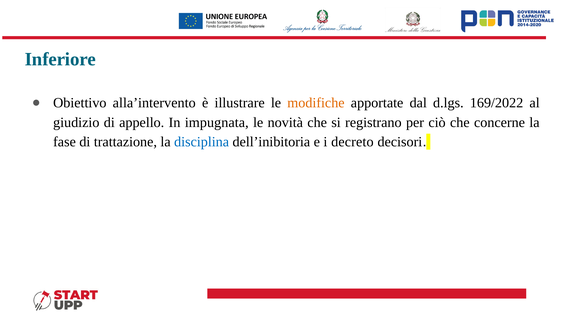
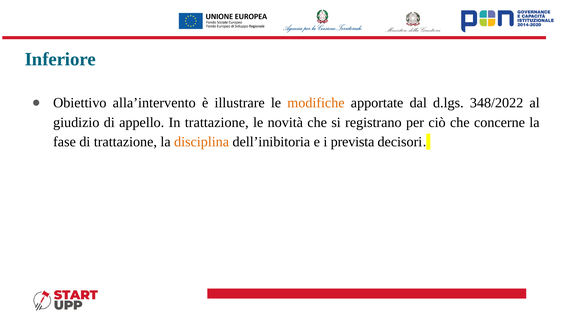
169/2022: 169/2022 -> 348/2022
In impugnata: impugnata -> trattazione
disciplina colour: blue -> orange
decreto: decreto -> prevista
